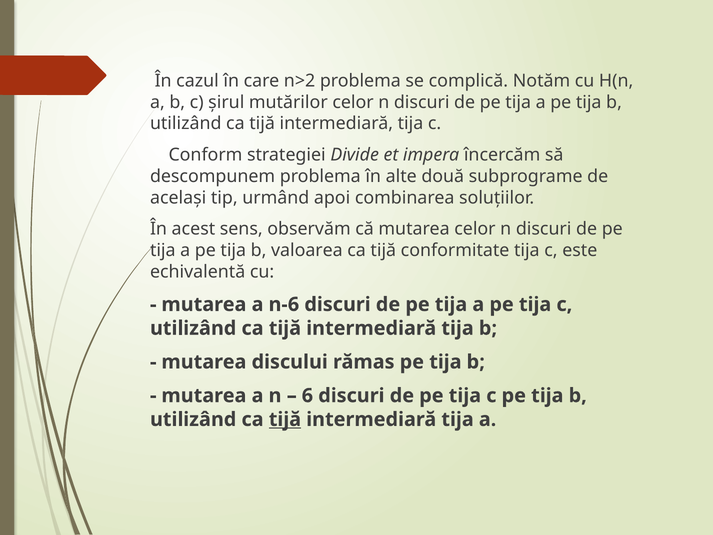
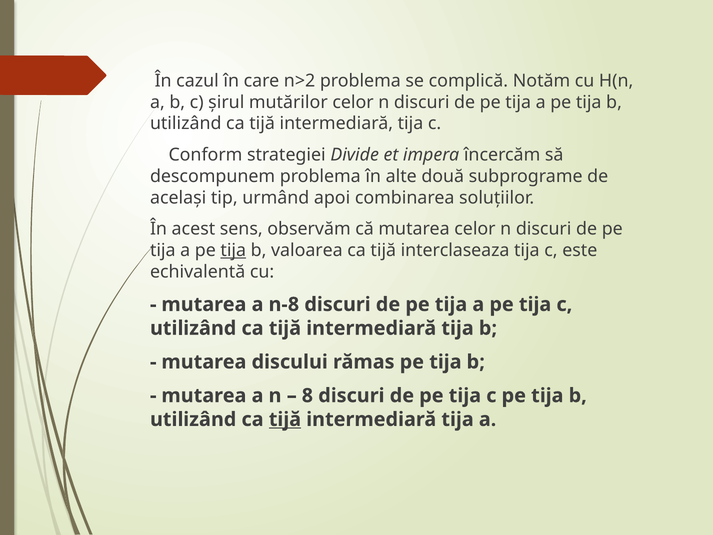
tija at (233, 250) underline: none -> present
conformitate: conformitate -> interclaseaza
n-6: n-6 -> n-8
6: 6 -> 8
